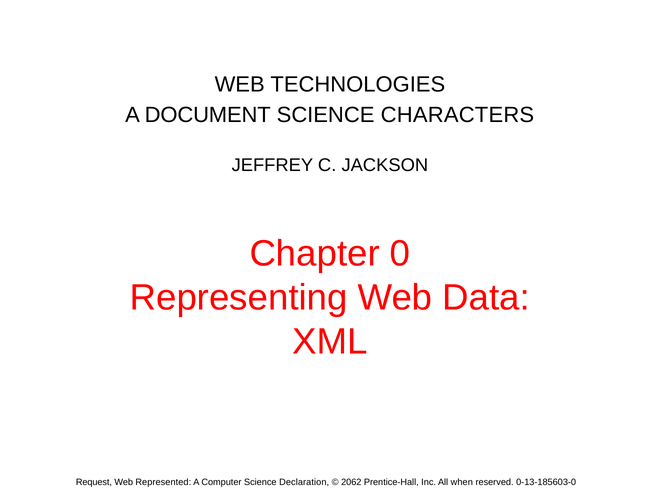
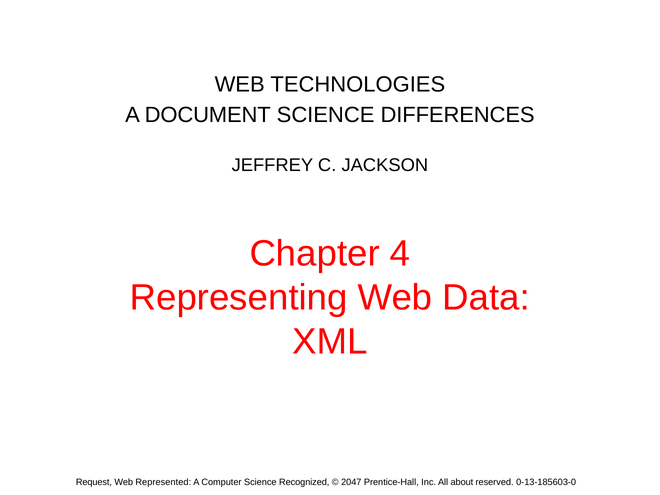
CHARACTERS: CHARACTERS -> DIFFERENCES
0: 0 -> 4
Declaration: Declaration -> Recognized
2062: 2062 -> 2047
when: when -> about
